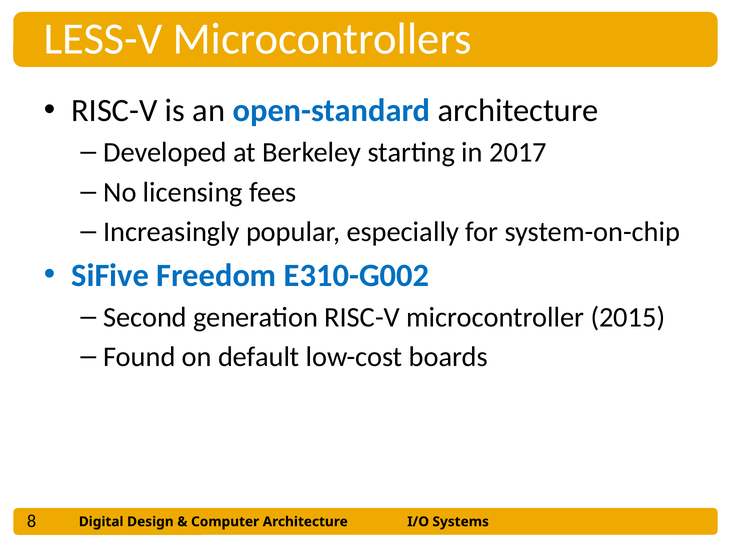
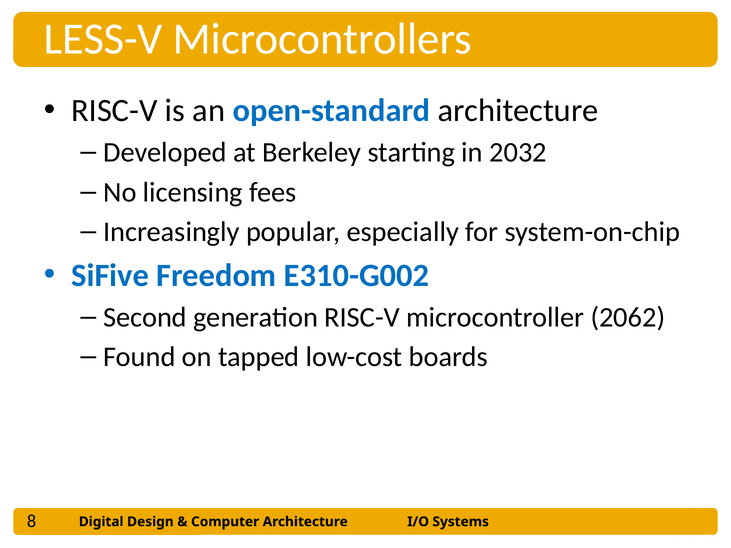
2017: 2017 -> 2032
2015: 2015 -> 2062
default: default -> tapped
